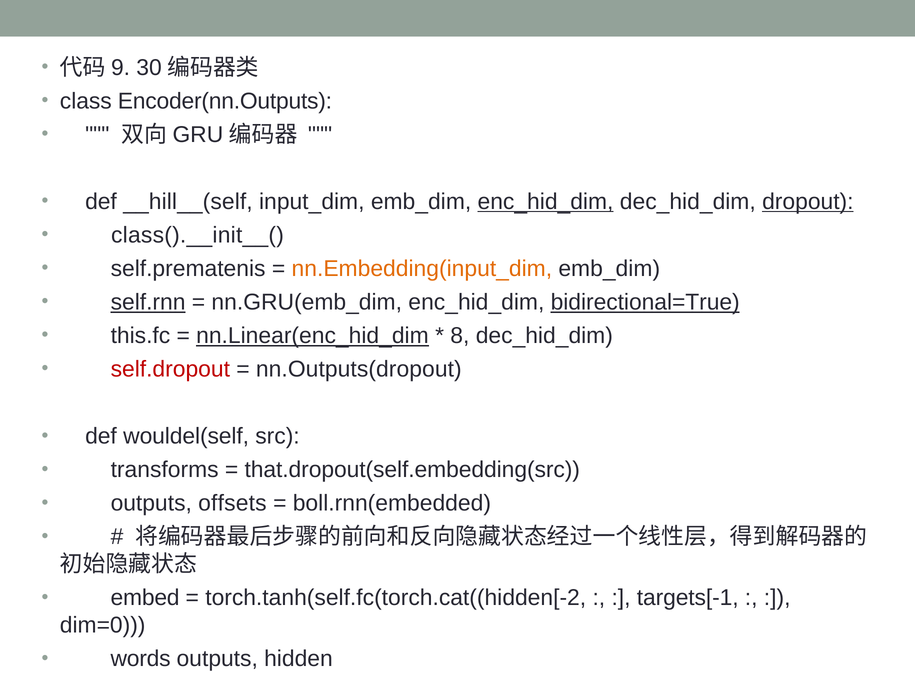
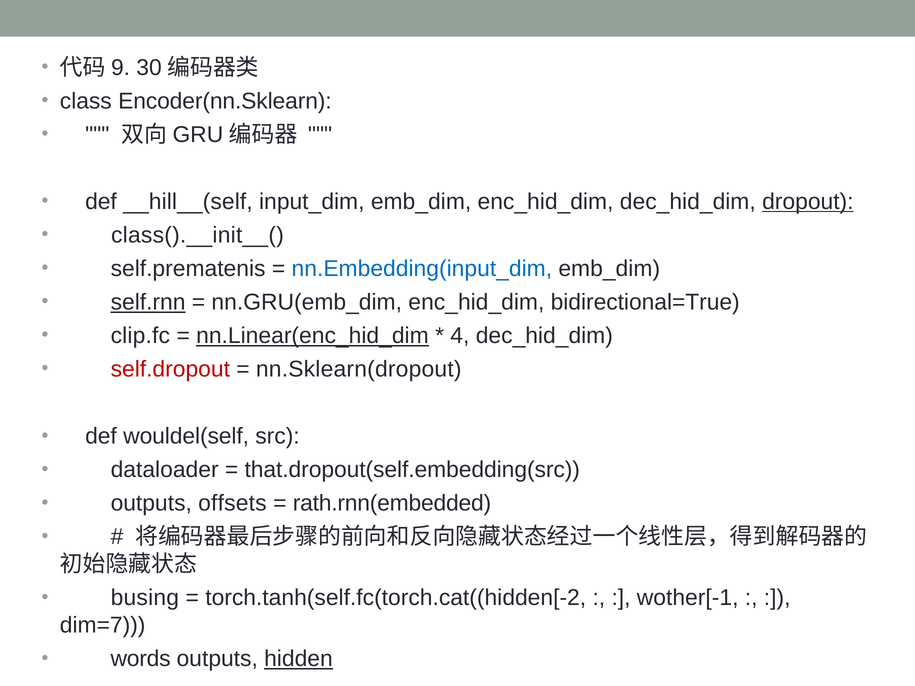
Encoder(nn.Outputs: Encoder(nn.Outputs -> Encoder(nn.Sklearn
enc_hid_dim at (546, 202) underline: present -> none
nn.Embedding(input_dim colour: orange -> blue
bidirectional=True underline: present -> none
this.fc: this.fc -> clip.fc
8: 8 -> 4
nn.Outputs(dropout: nn.Outputs(dropout -> nn.Sklearn(dropout
transforms: transforms -> dataloader
boll.rnn(embedded: boll.rnn(embedded -> rath.rnn(embedded
embed: embed -> busing
targets[-1: targets[-1 -> wother[-1
dim=0: dim=0 -> dim=7
hidden underline: none -> present
